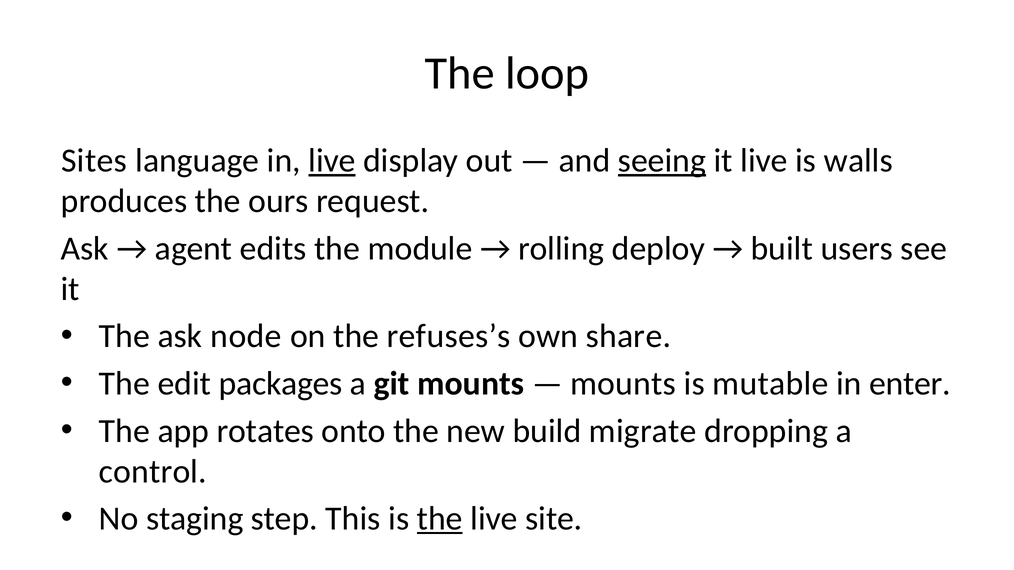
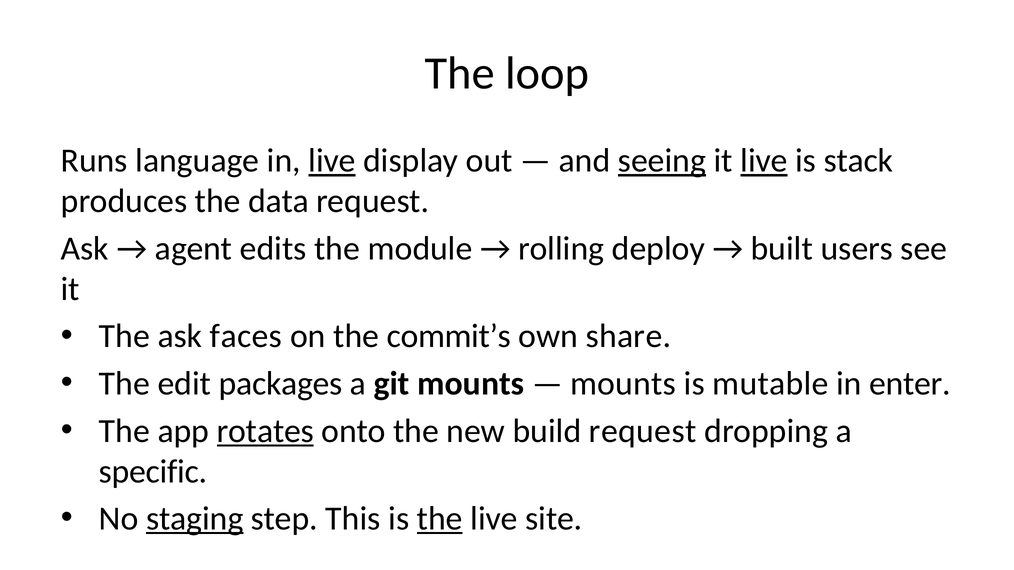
Sites: Sites -> Runs
live at (764, 161) underline: none -> present
walls: walls -> stack
ours: ours -> data
node: node -> faces
refuses’s: refuses’s -> commit’s
rotates underline: none -> present
build migrate: migrate -> request
control: control -> specific
staging underline: none -> present
